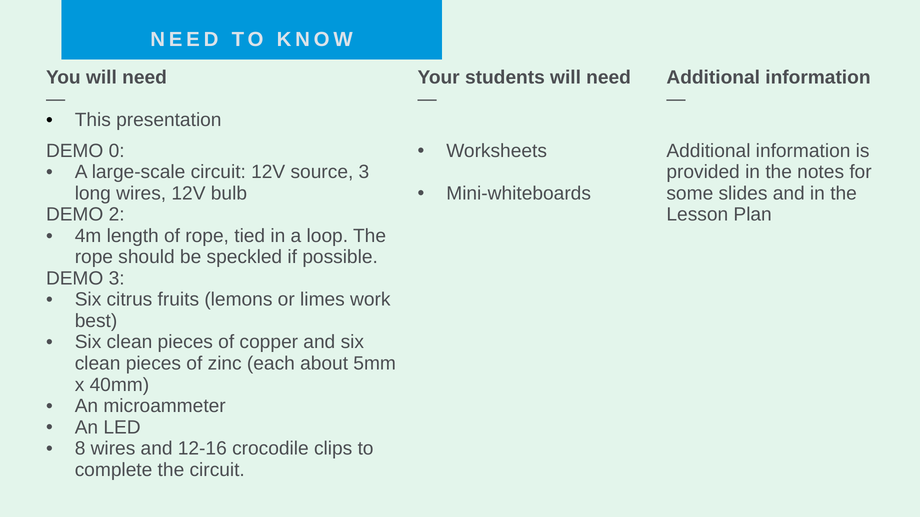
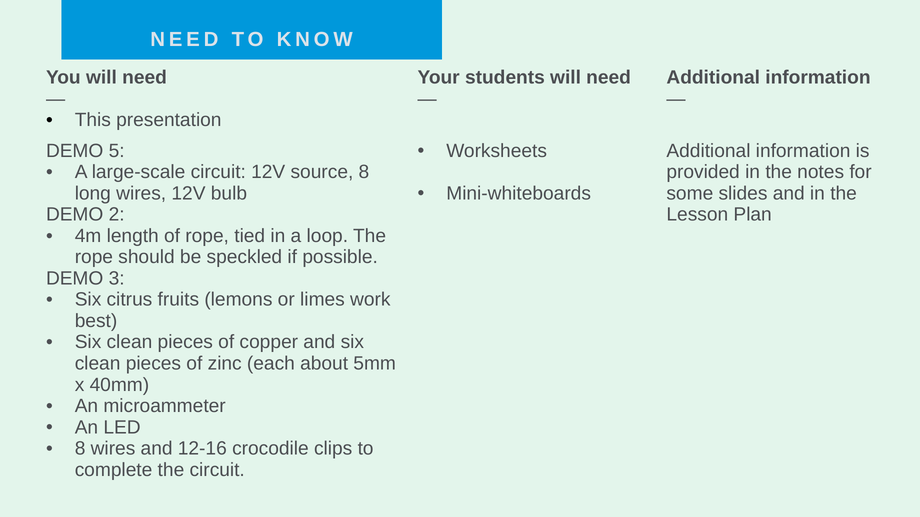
0: 0 -> 5
source 3: 3 -> 8
